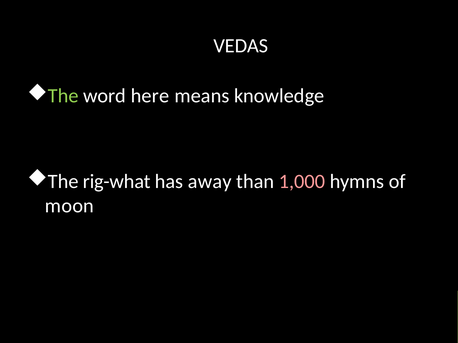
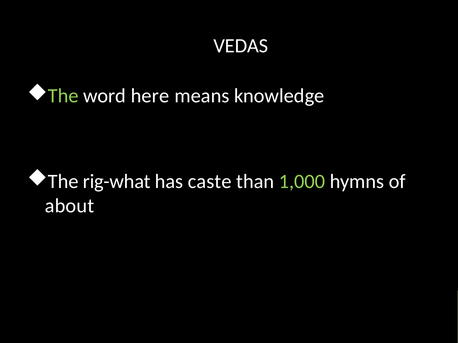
away: away -> caste
1,000 colour: pink -> light green
moon: moon -> about
